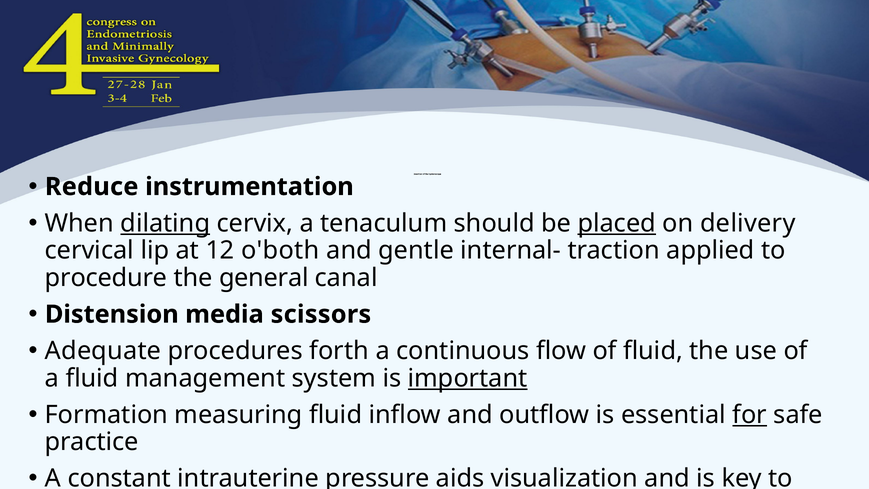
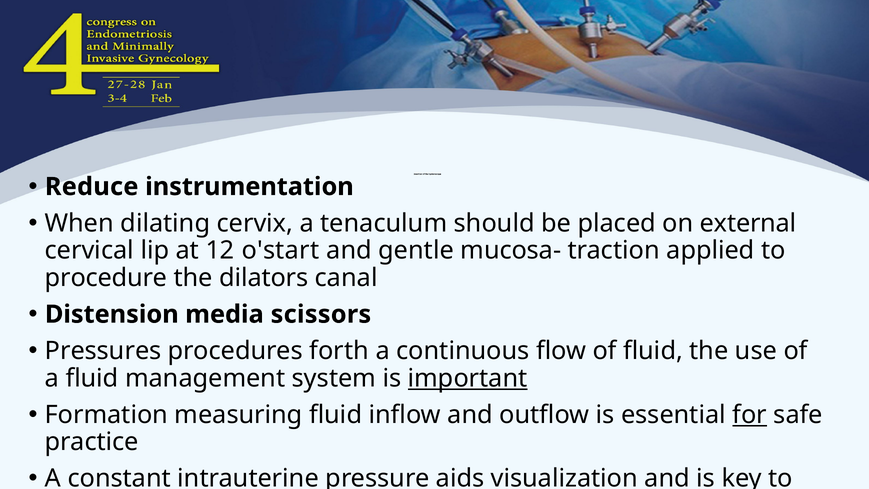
dilating underline: present -> none
placed underline: present -> none
delivery: delivery -> external
o'both: o'both -> o'start
internal-: internal- -> mucosa-
general: general -> dilators
Adequate: Adequate -> Pressures
